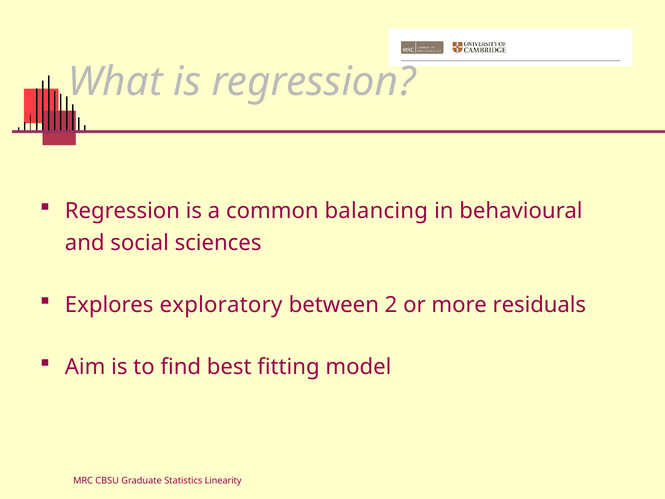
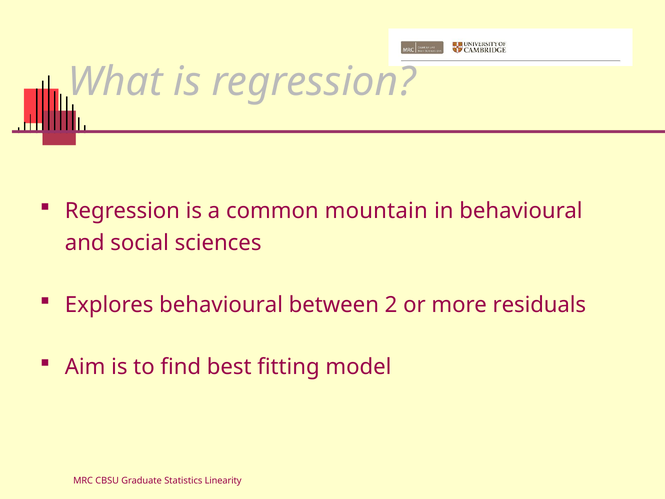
balancing: balancing -> mountain
Explores exploratory: exploratory -> behavioural
